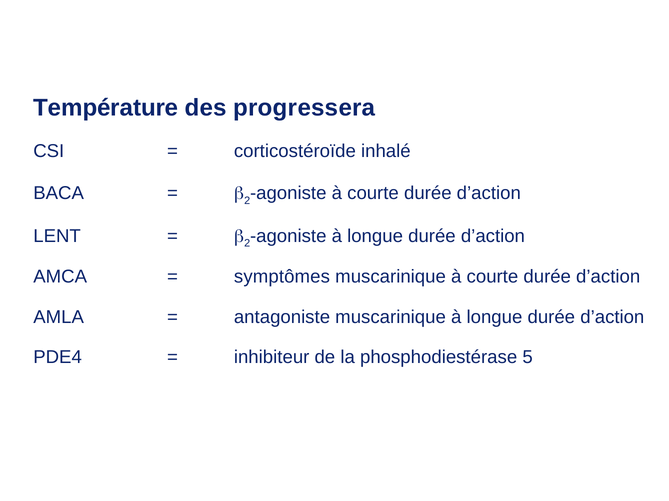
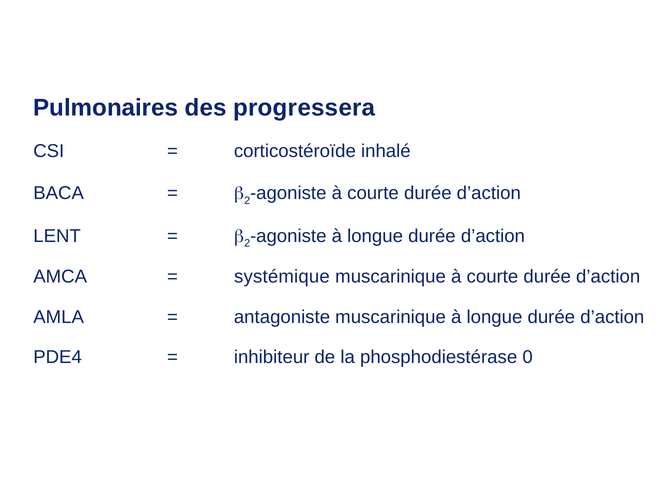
Température: Température -> Pulmonaires
symptômes: symptômes -> systémique
5: 5 -> 0
